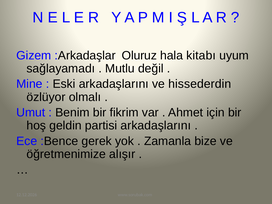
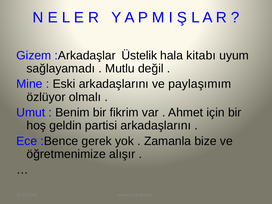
Oluruz: Oluruz -> Üstelik
hissederdin: hissederdin -> paylaşımım
